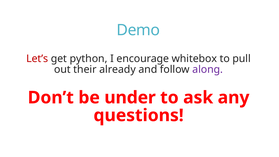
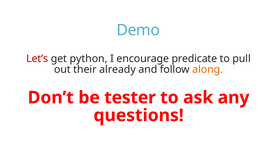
whitebox: whitebox -> predicate
along colour: purple -> orange
under: under -> tester
